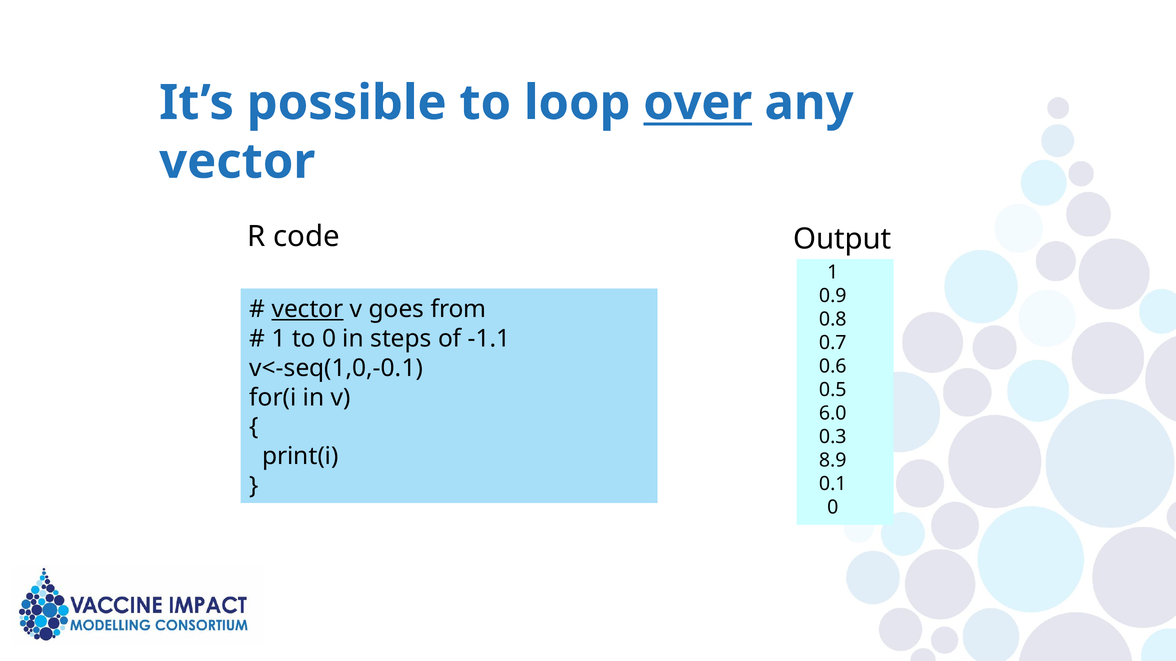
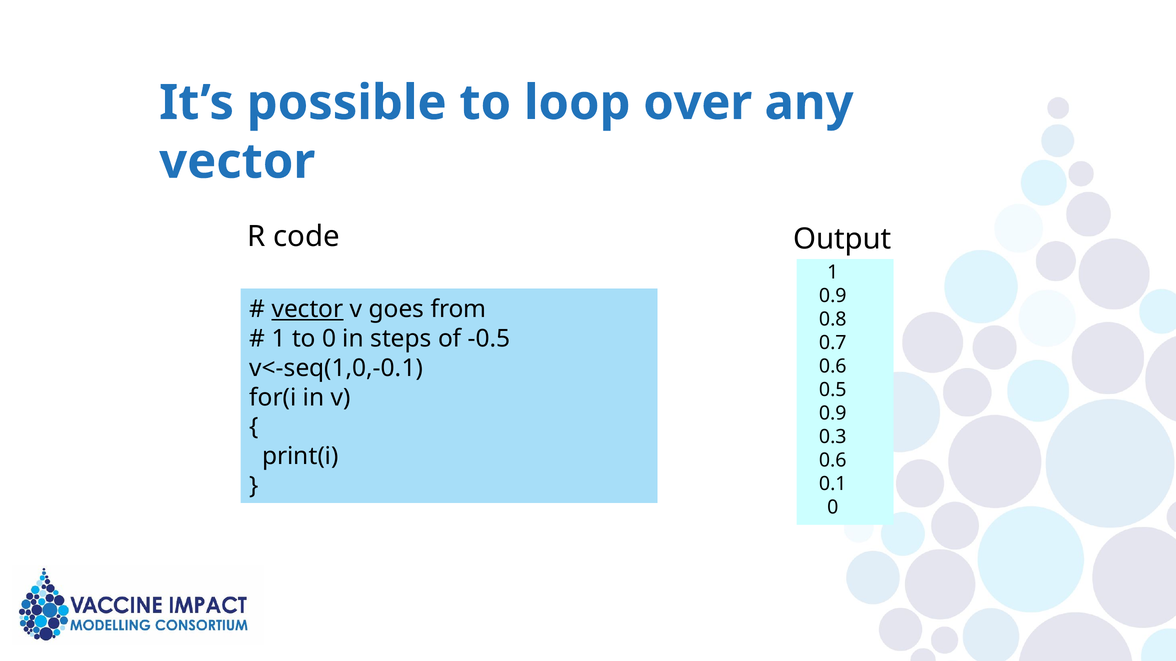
over underline: present -> none
-1.1: -1.1 -> -0.5
6.0 at (833, 414): 6.0 -> 0.9
8.9 at (833, 461): 8.9 -> 0.6
